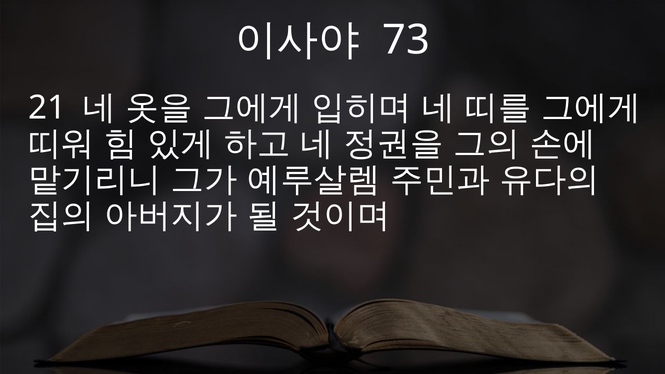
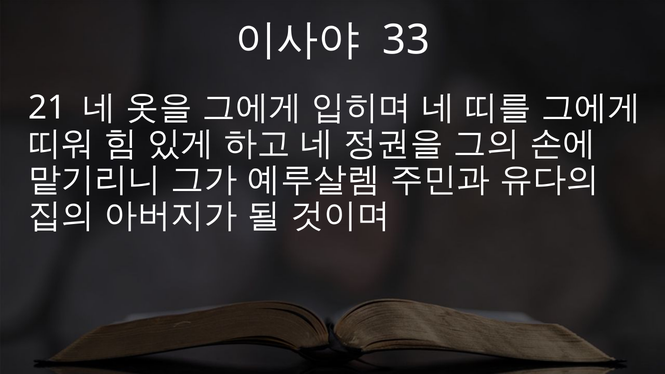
73: 73 -> 33
